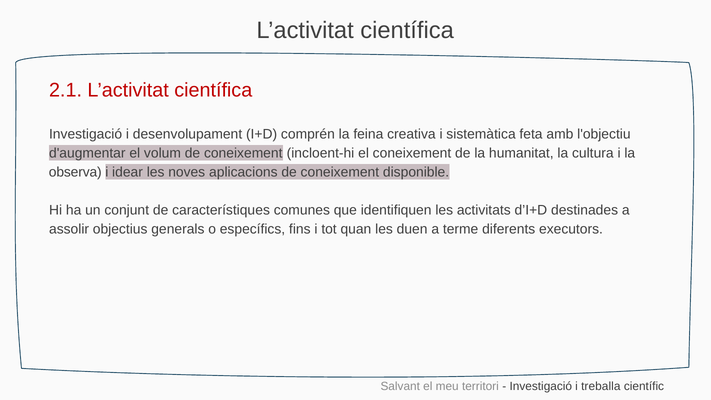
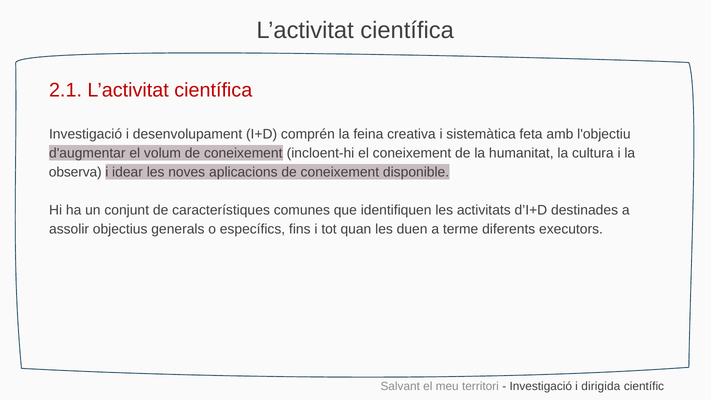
treballa: treballa -> dirigida
